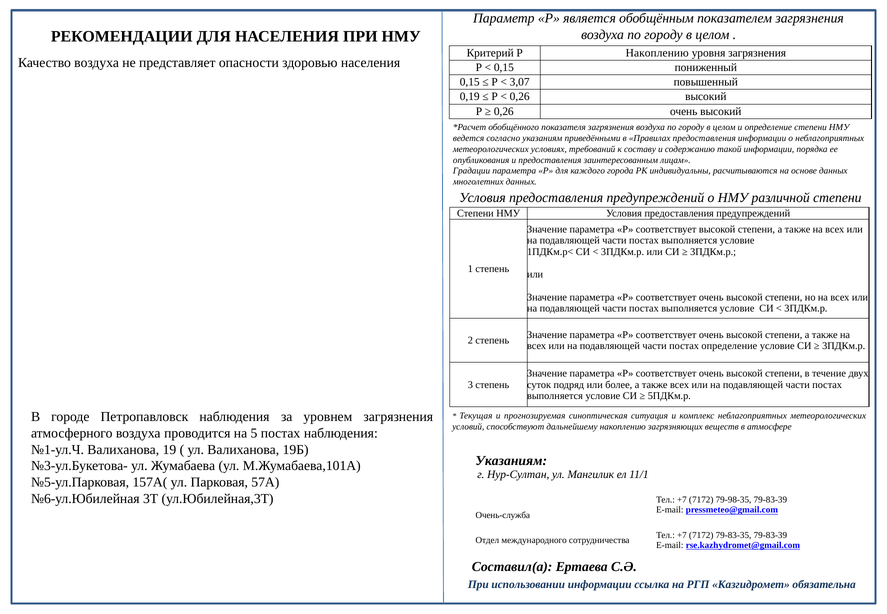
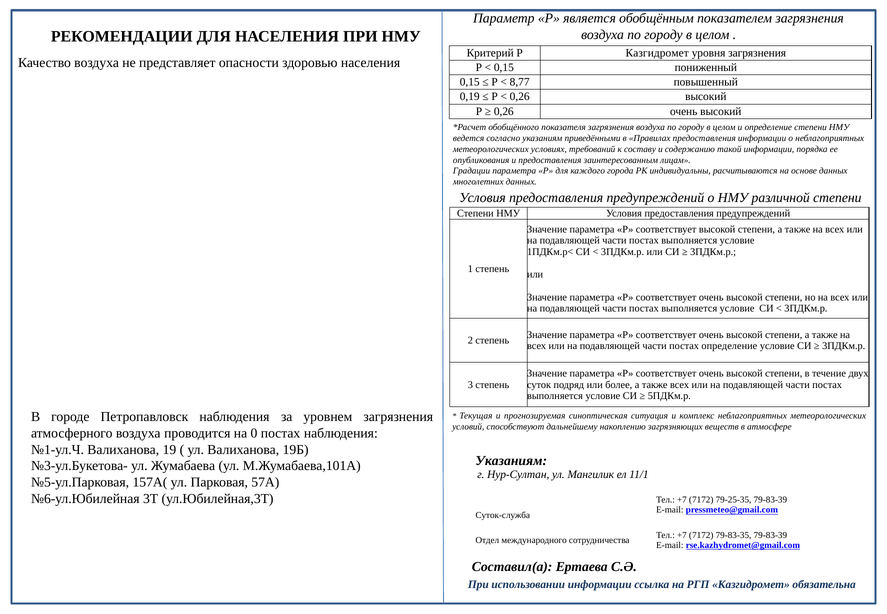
Р Накоплению: Накоплению -> Казгидромет
3,07: 3,07 -> 8,77
5: 5 -> 0
79-98-35: 79-98-35 -> 79-25-35
Очень-служба: Очень-служба -> Суток-служба
